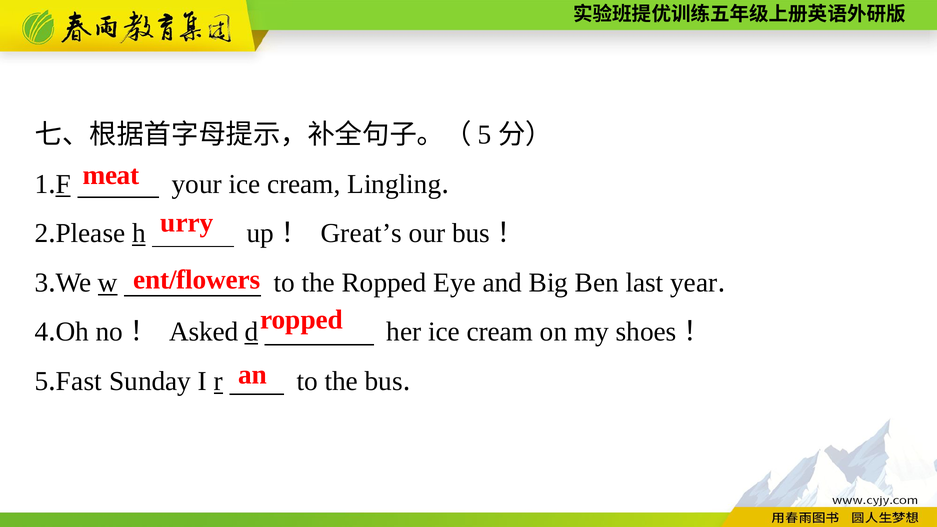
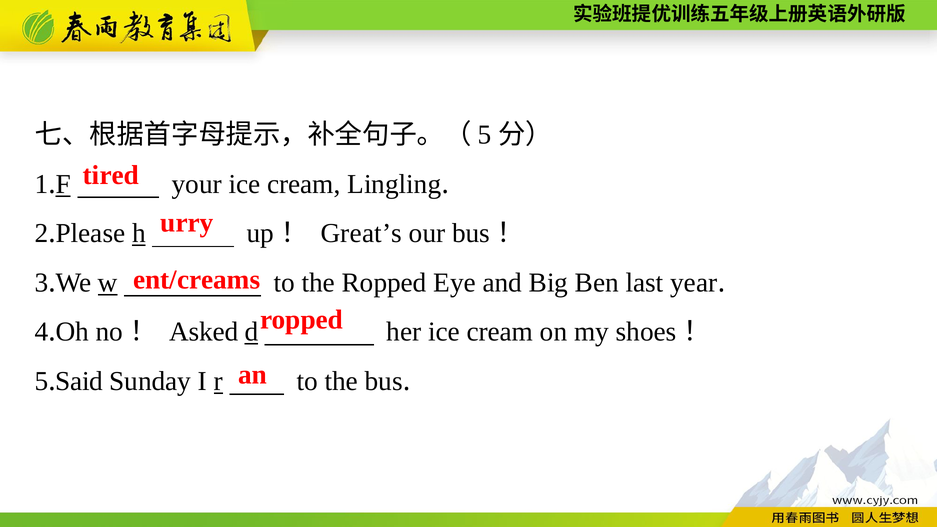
meat: meat -> tired
ent/flowers: ent/flowers -> ent/creams
Fast: Fast -> Said
